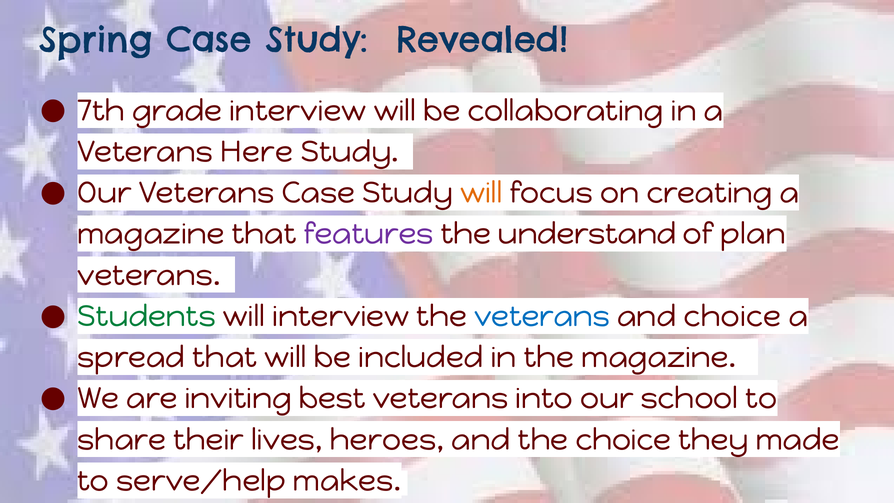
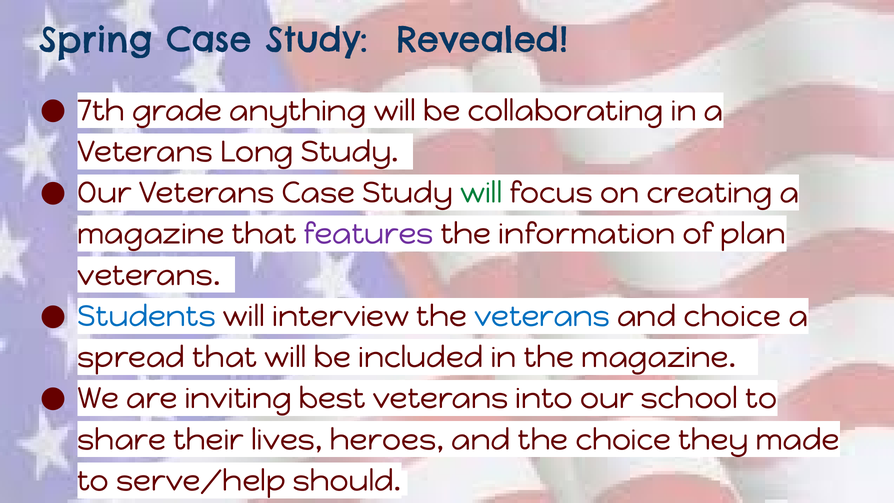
grade interview: interview -> anything
Here: Here -> Long
will at (481, 193) colour: orange -> green
understand: understand -> information
Students colour: green -> blue
makes: makes -> should
